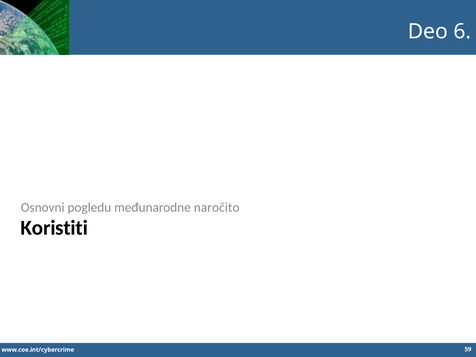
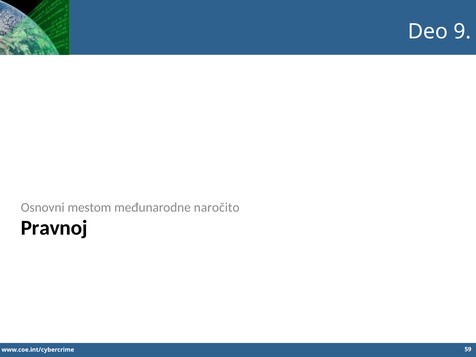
6: 6 -> 9
pogledu: pogledu -> mestom
Koristiti: Koristiti -> Pravnoj
